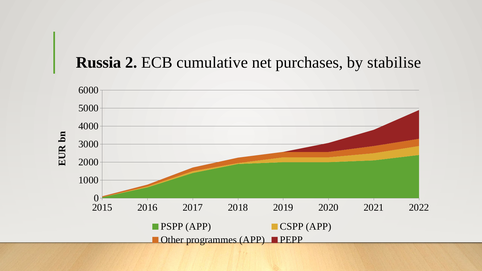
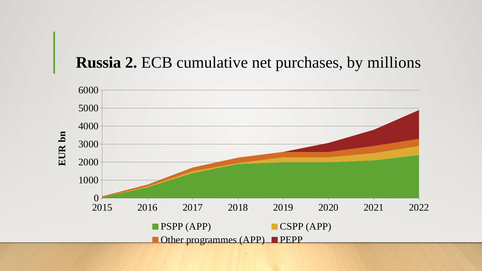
stabilise: stabilise -> millions
